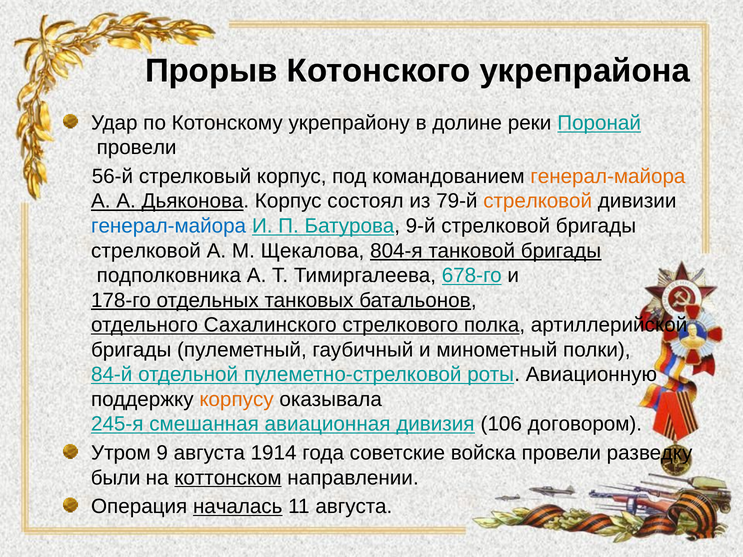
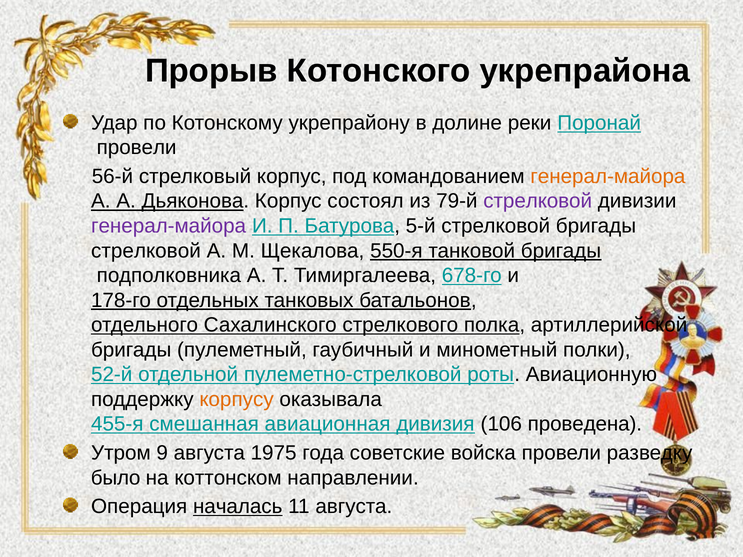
стрелковой at (538, 201) colour: orange -> purple
генерал-майора at (169, 226) colour: blue -> purple
9-й: 9-й -> 5-й
804-я: 804-я -> 550-я
84-й: 84-й -> 52-й
245-я: 245-я -> 455-я
договором: договором -> проведена
1914: 1914 -> 1975
были: были -> было
коттонском underline: present -> none
